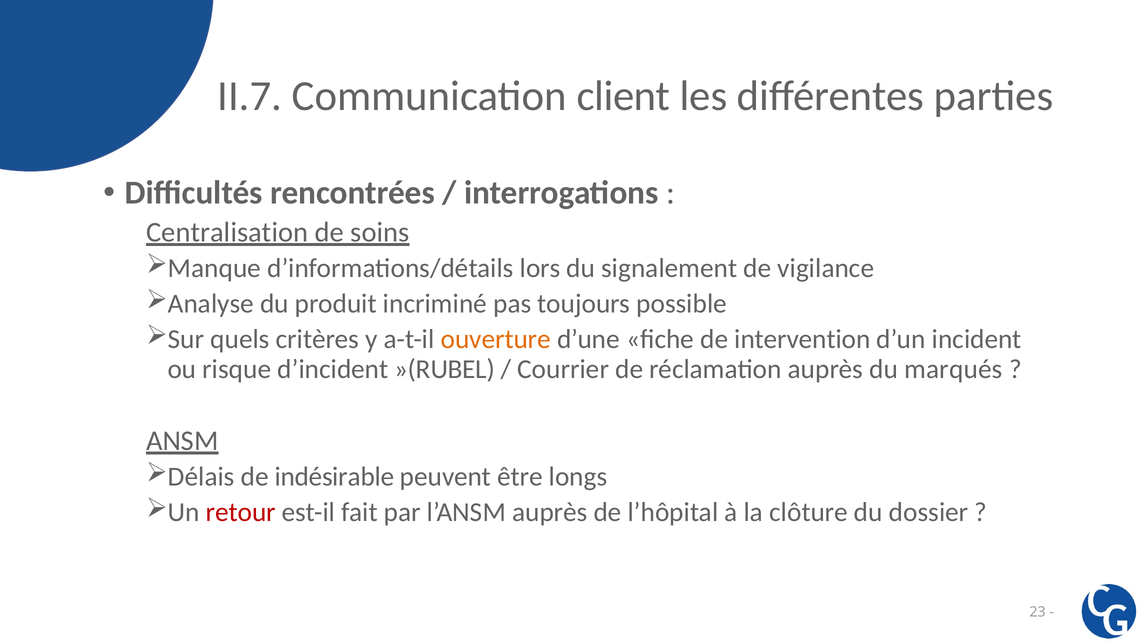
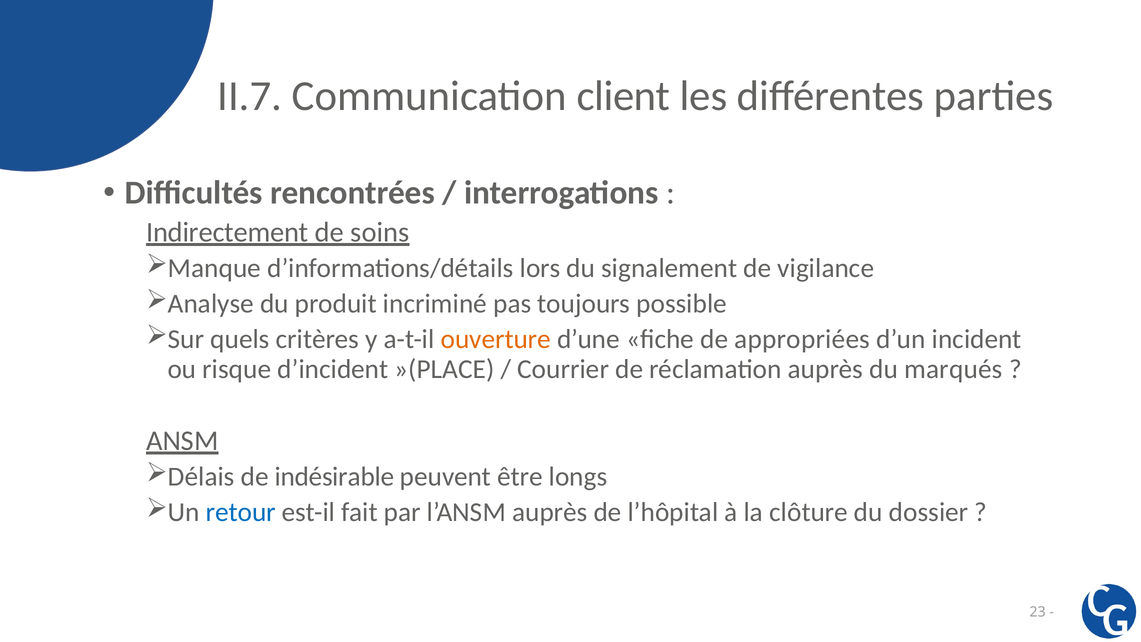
Centralisation: Centralisation -> Indirectement
intervention: intervention -> appropriées
»(RUBEL: »(RUBEL -> »(PLACE
retour colour: red -> blue
